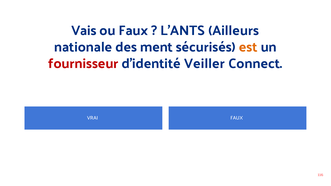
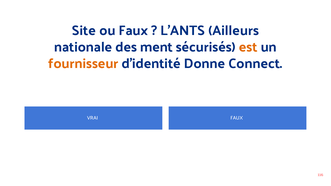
Vais: Vais -> Site
fournisseur colour: red -> orange
Veiller: Veiller -> Donne
